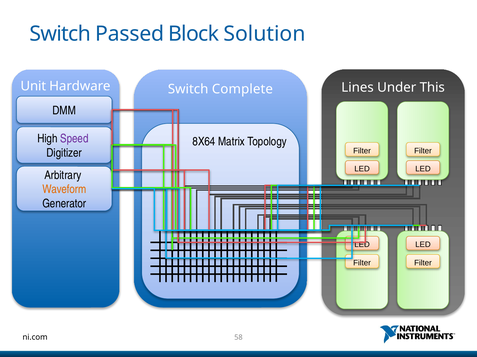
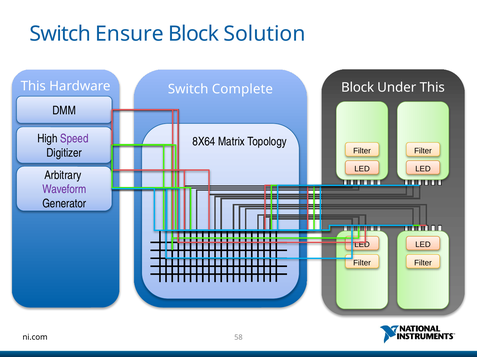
Passed: Passed -> Ensure
Unit at (33, 86): Unit -> This
Lines at (358, 88): Lines -> Block
Waveform colour: orange -> purple
